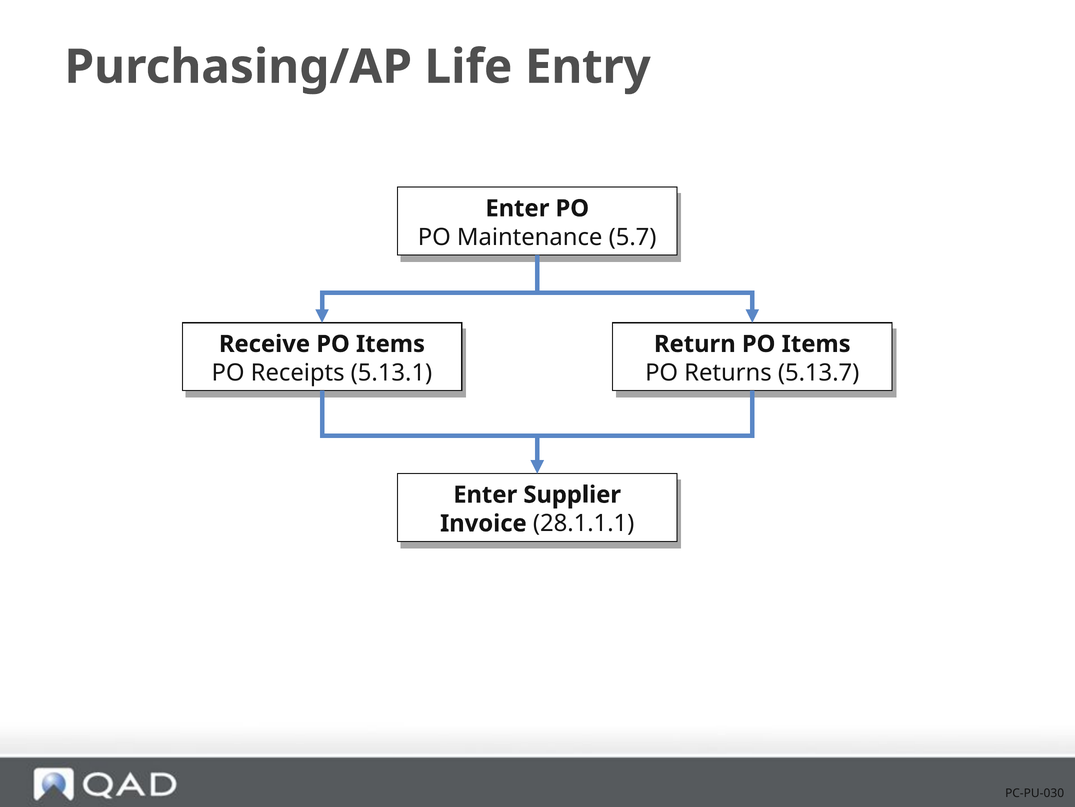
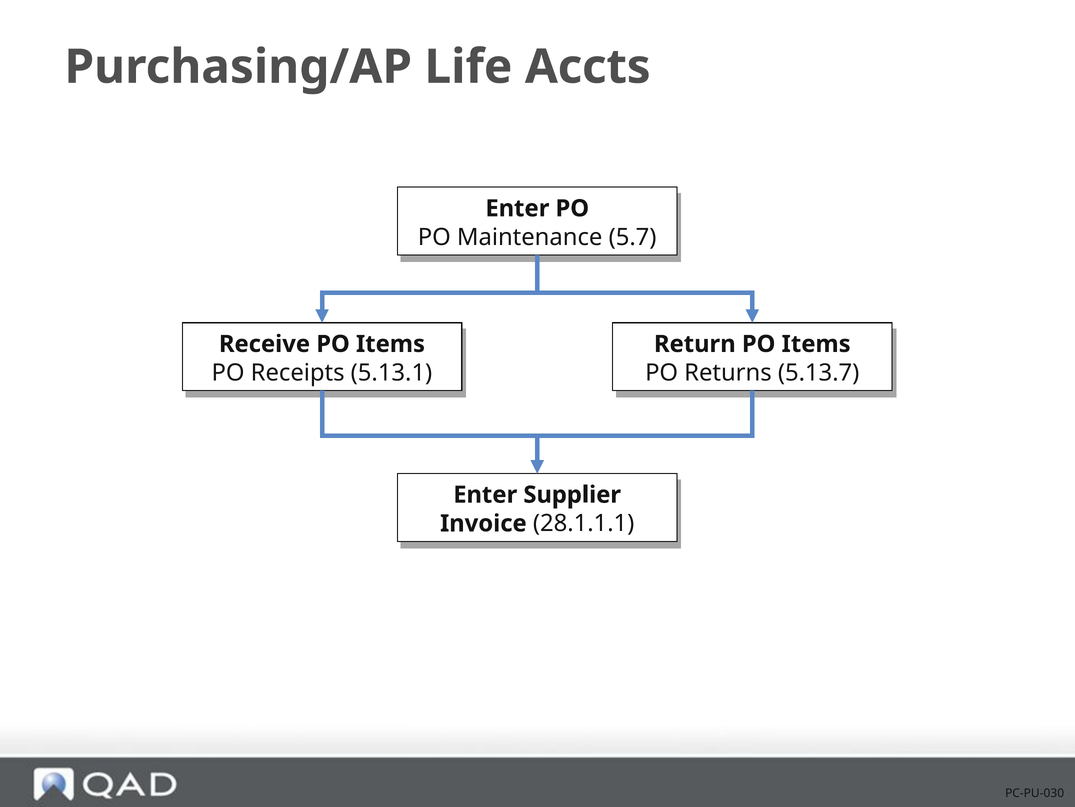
Entry: Entry -> Accts
